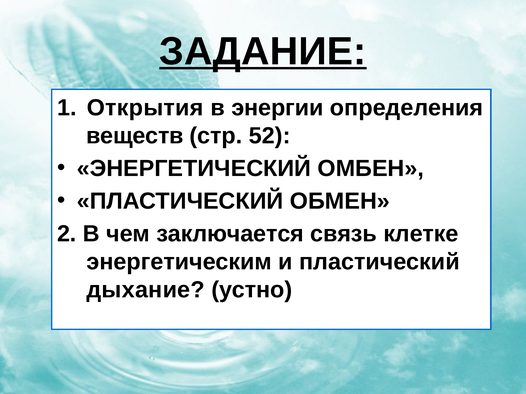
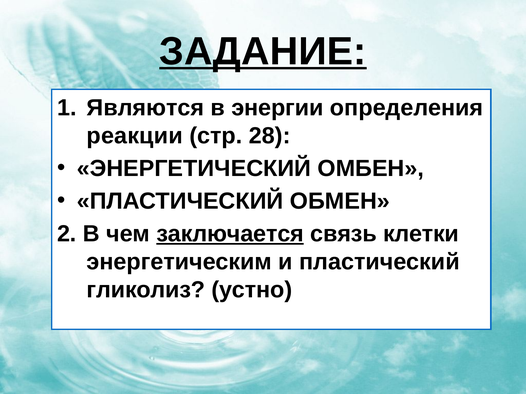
Открытия: Открытия -> Являются
веществ: веществ -> реакции
52: 52 -> 28
заключается underline: none -> present
клетке: клетке -> клетки
дыхание: дыхание -> гликолиз
